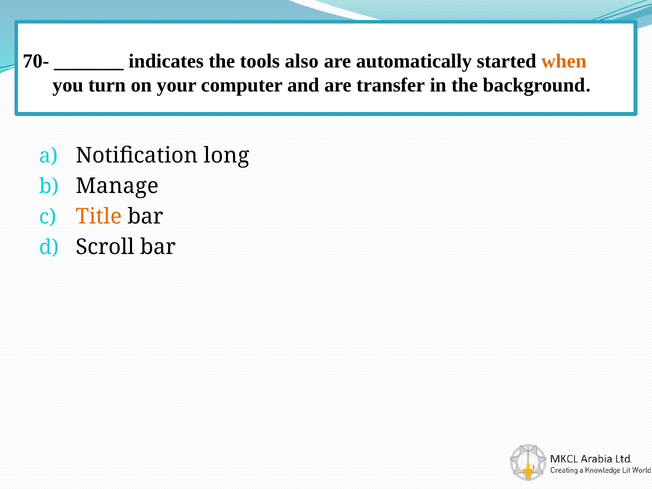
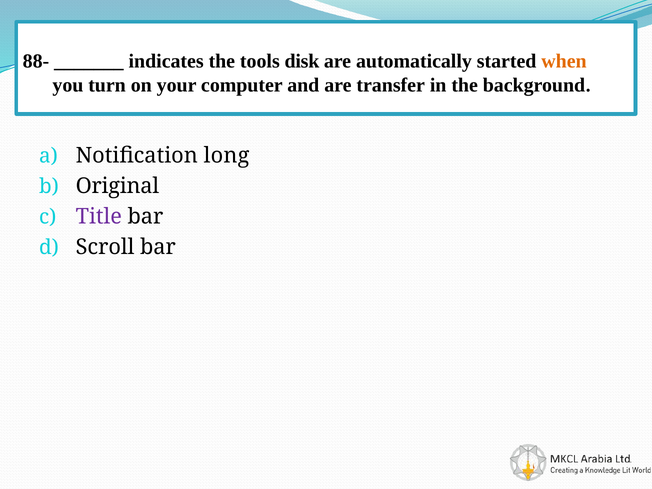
70-: 70- -> 88-
also: also -> disk
Manage: Manage -> Original
Title colour: orange -> purple
